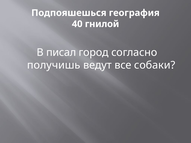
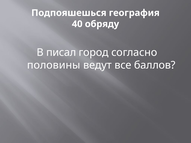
гнилой: гнилой -> обряду
получишь: получишь -> половины
собаки: собаки -> баллов
